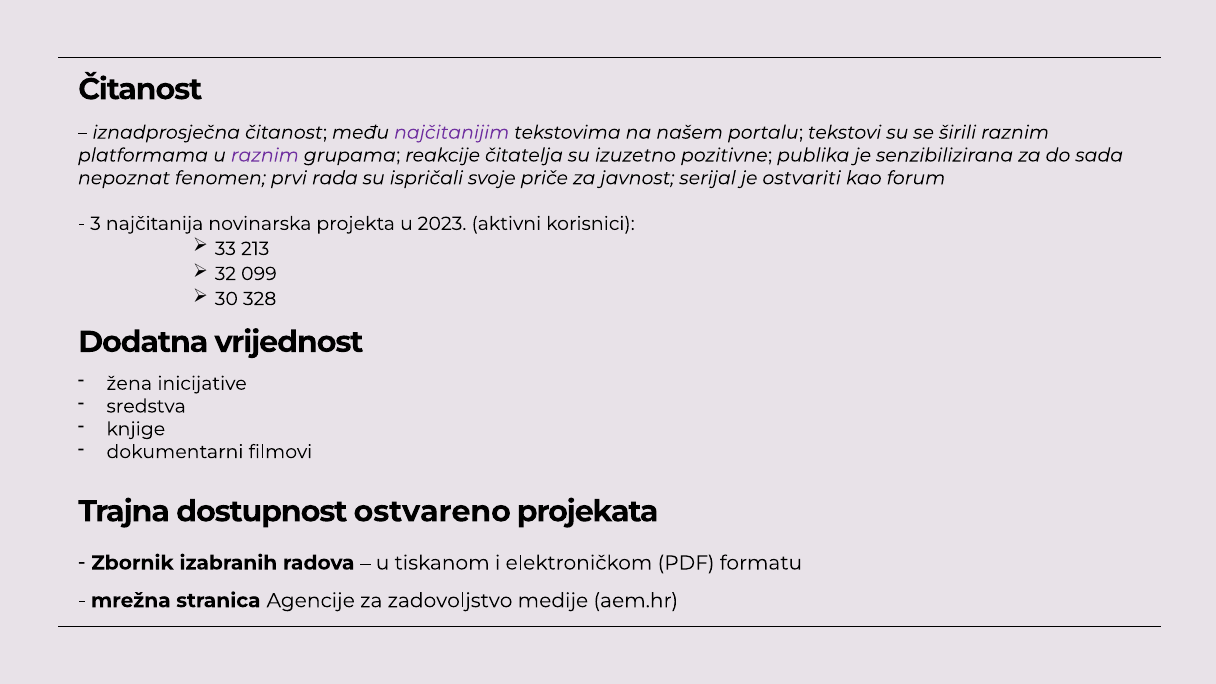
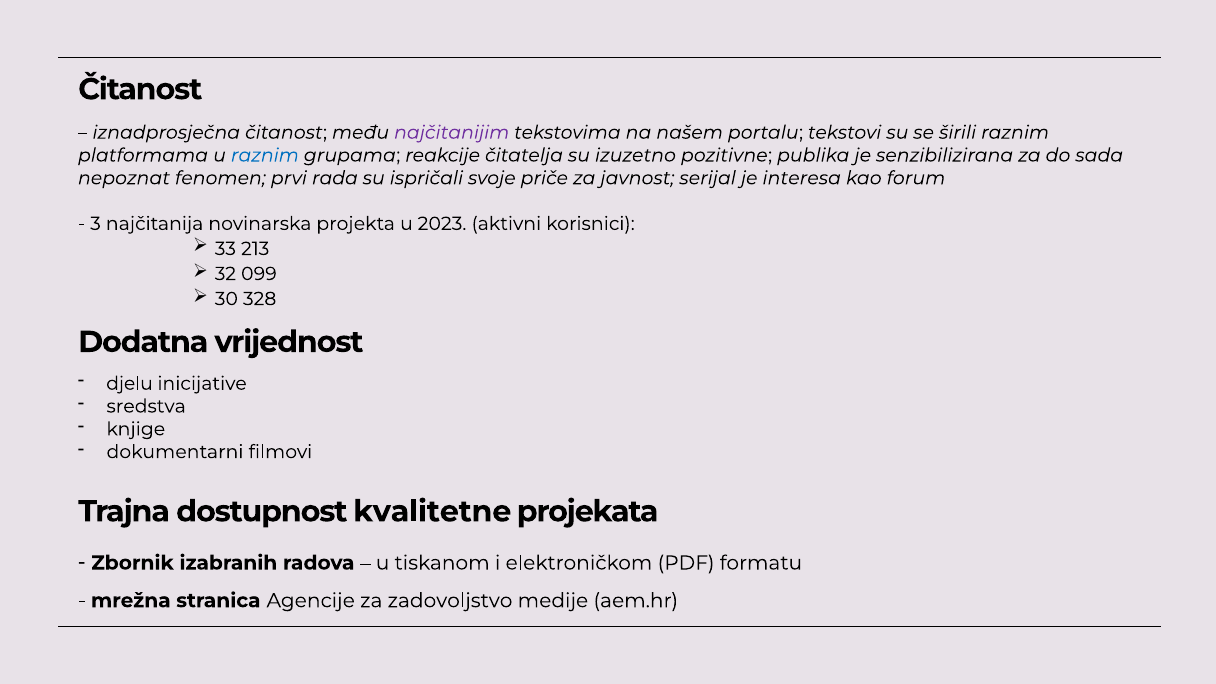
raznim at (265, 155) colour: purple -> blue
ostvariti: ostvariti -> interesa
žena: žena -> djelu
ostvareno: ostvareno -> kvalitetne
